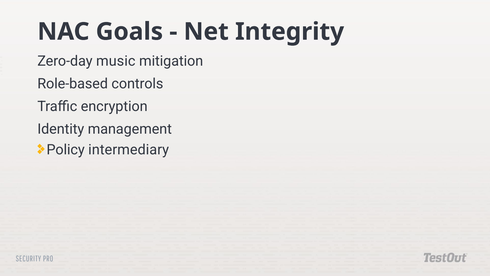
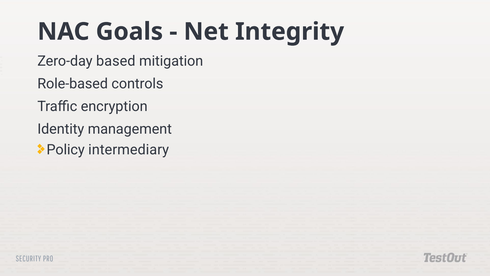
music: music -> based
